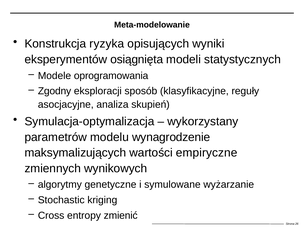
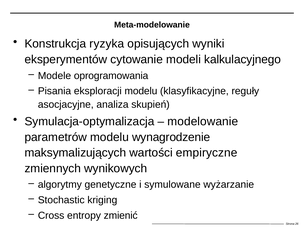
osiągnięta: osiągnięta -> cytowanie
statystycznych: statystycznych -> kalkulacyjnego
Zgodny: Zgodny -> Pisania
eksploracji sposób: sposób -> modelu
wykorzystany: wykorzystany -> modelowanie
